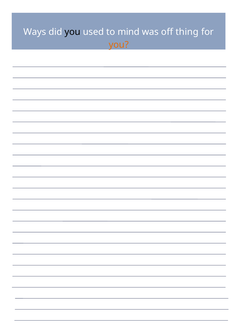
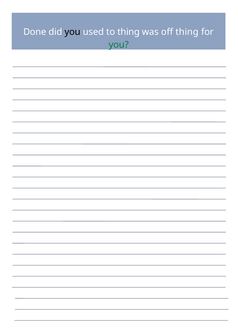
Ways: Ways -> Done
to mind: mind -> thing
you at (119, 45) colour: orange -> green
